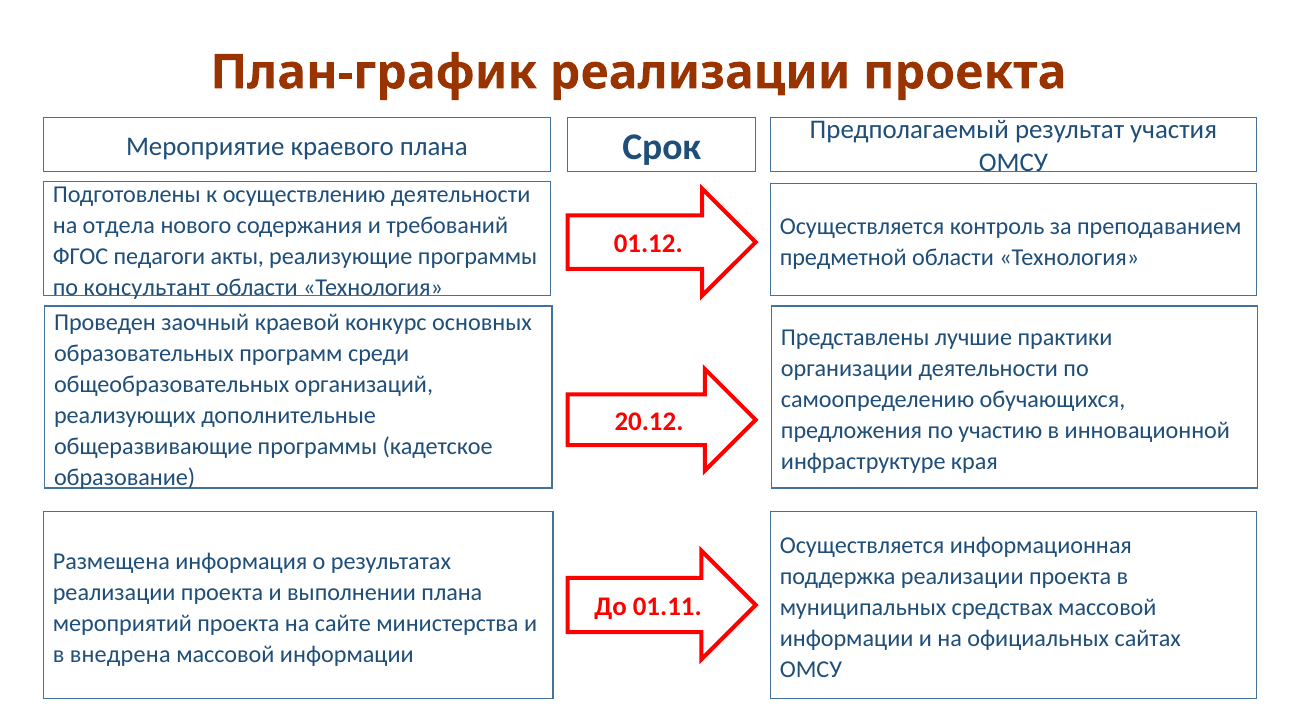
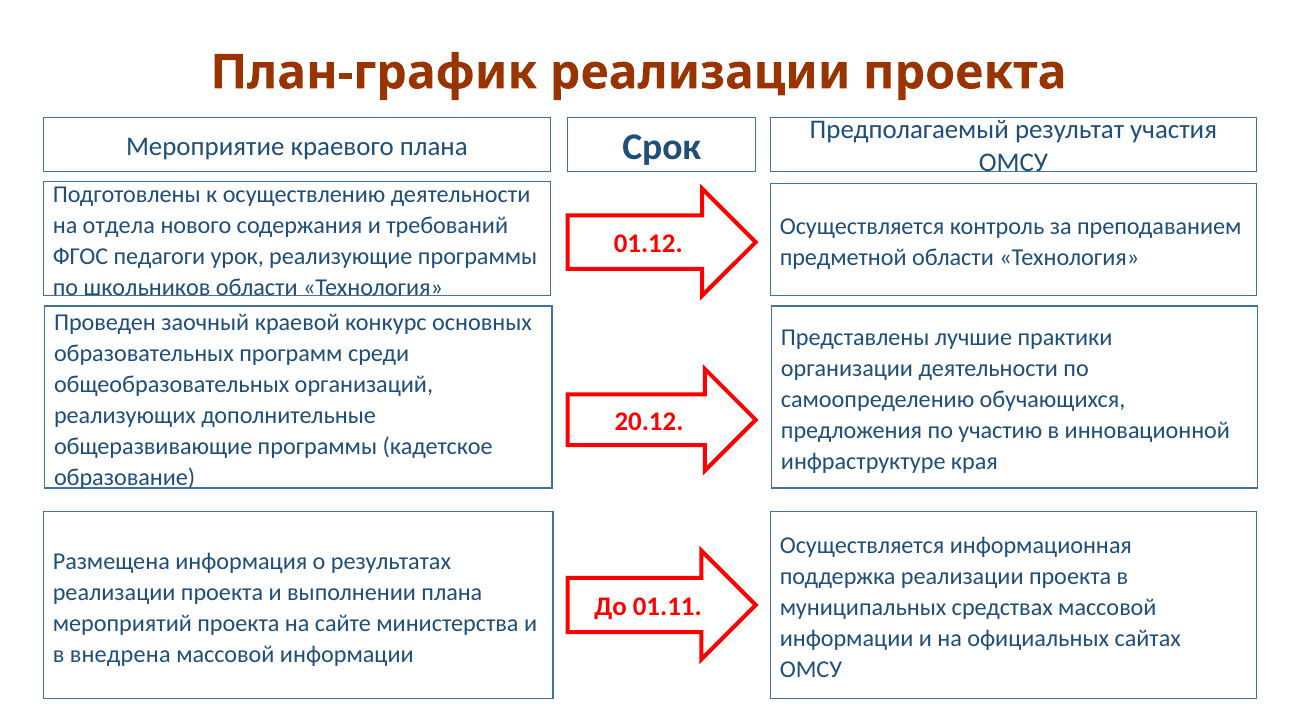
акты: акты -> урок
консультант: консультант -> школьников
